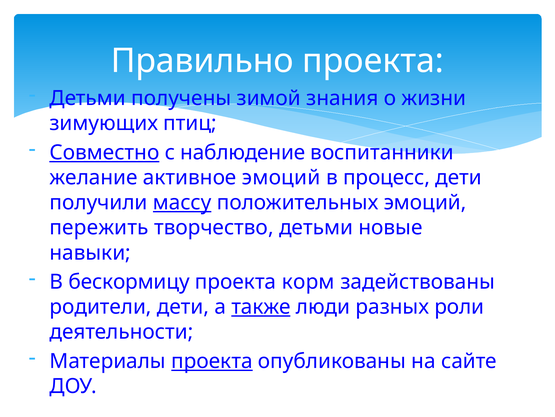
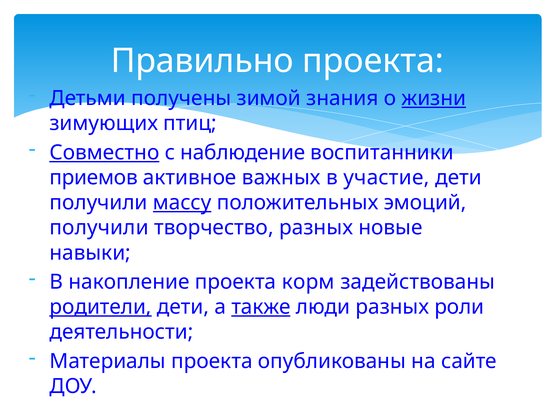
жизни underline: none -> present
желание: желание -> приемов
активное эмоций: эмоций -> важных
процесс: процесс -> участие
пережить at (99, 227): пережить -> получили
творчество детьми: детьми -> разных
бескормицу: бескормицу -> накопление
родители underline: none -> present
проекта at (212, 361) underline: present -> none
